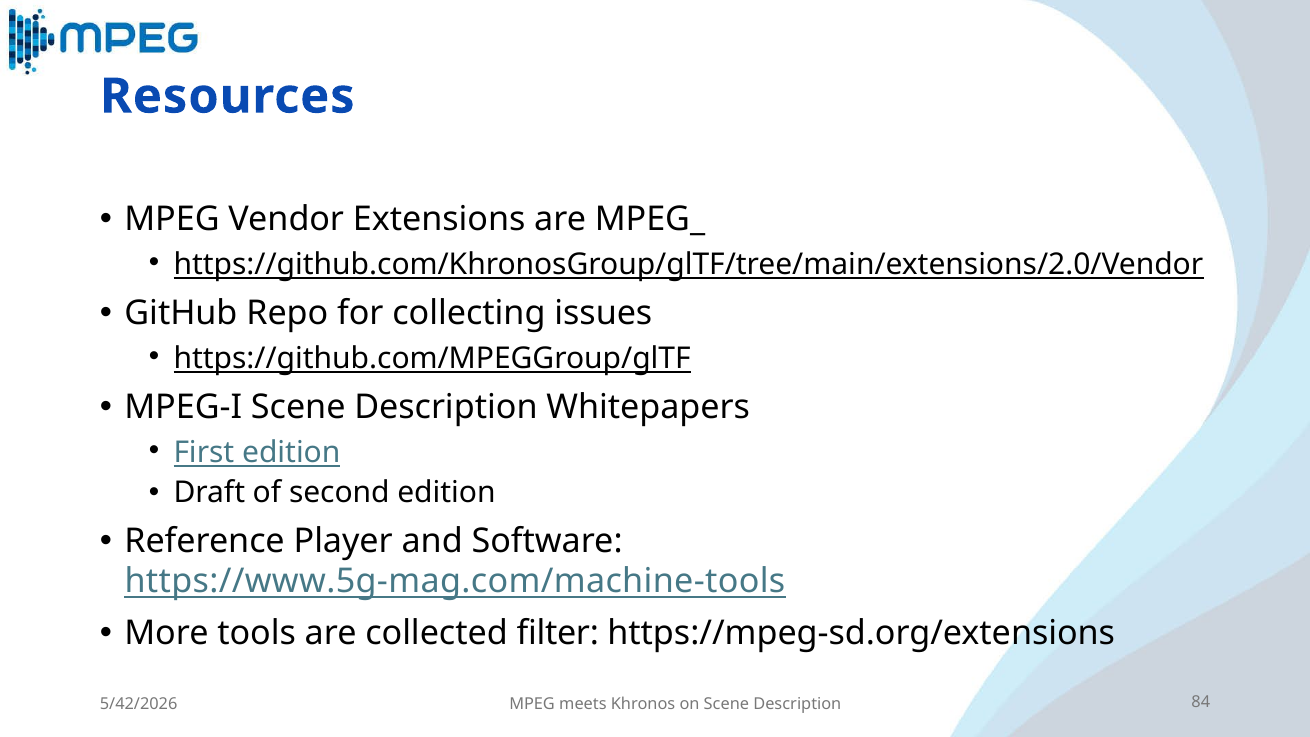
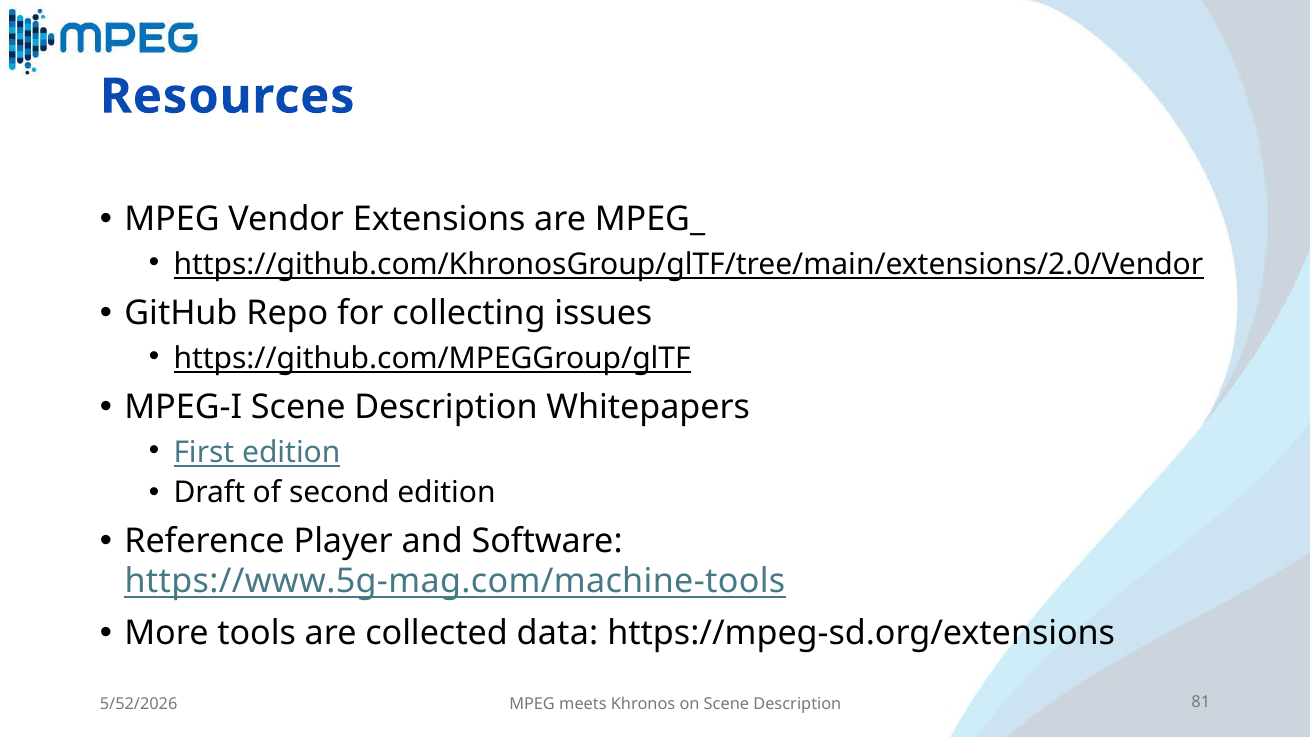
filter: filter -> data
5/42/2026: 5/42/2026 -> 5/52/2026
84: 84 -> 81
